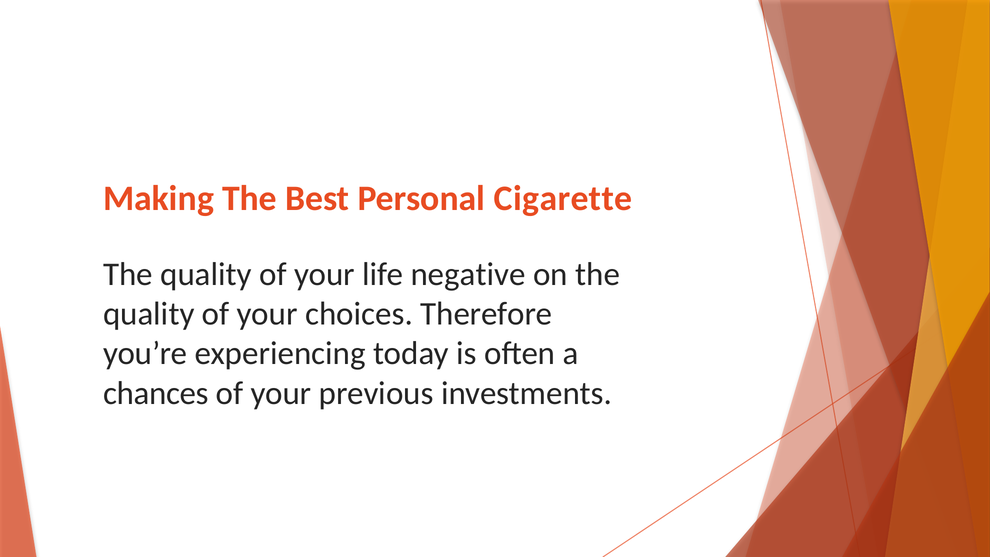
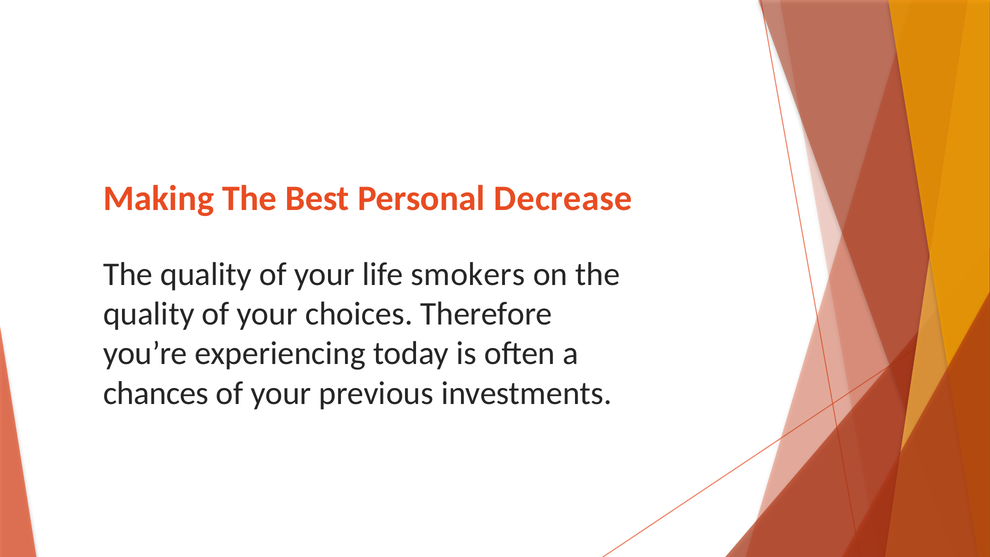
Cigarette: Cigarette -> Decrease
negative: negative -> smokers
